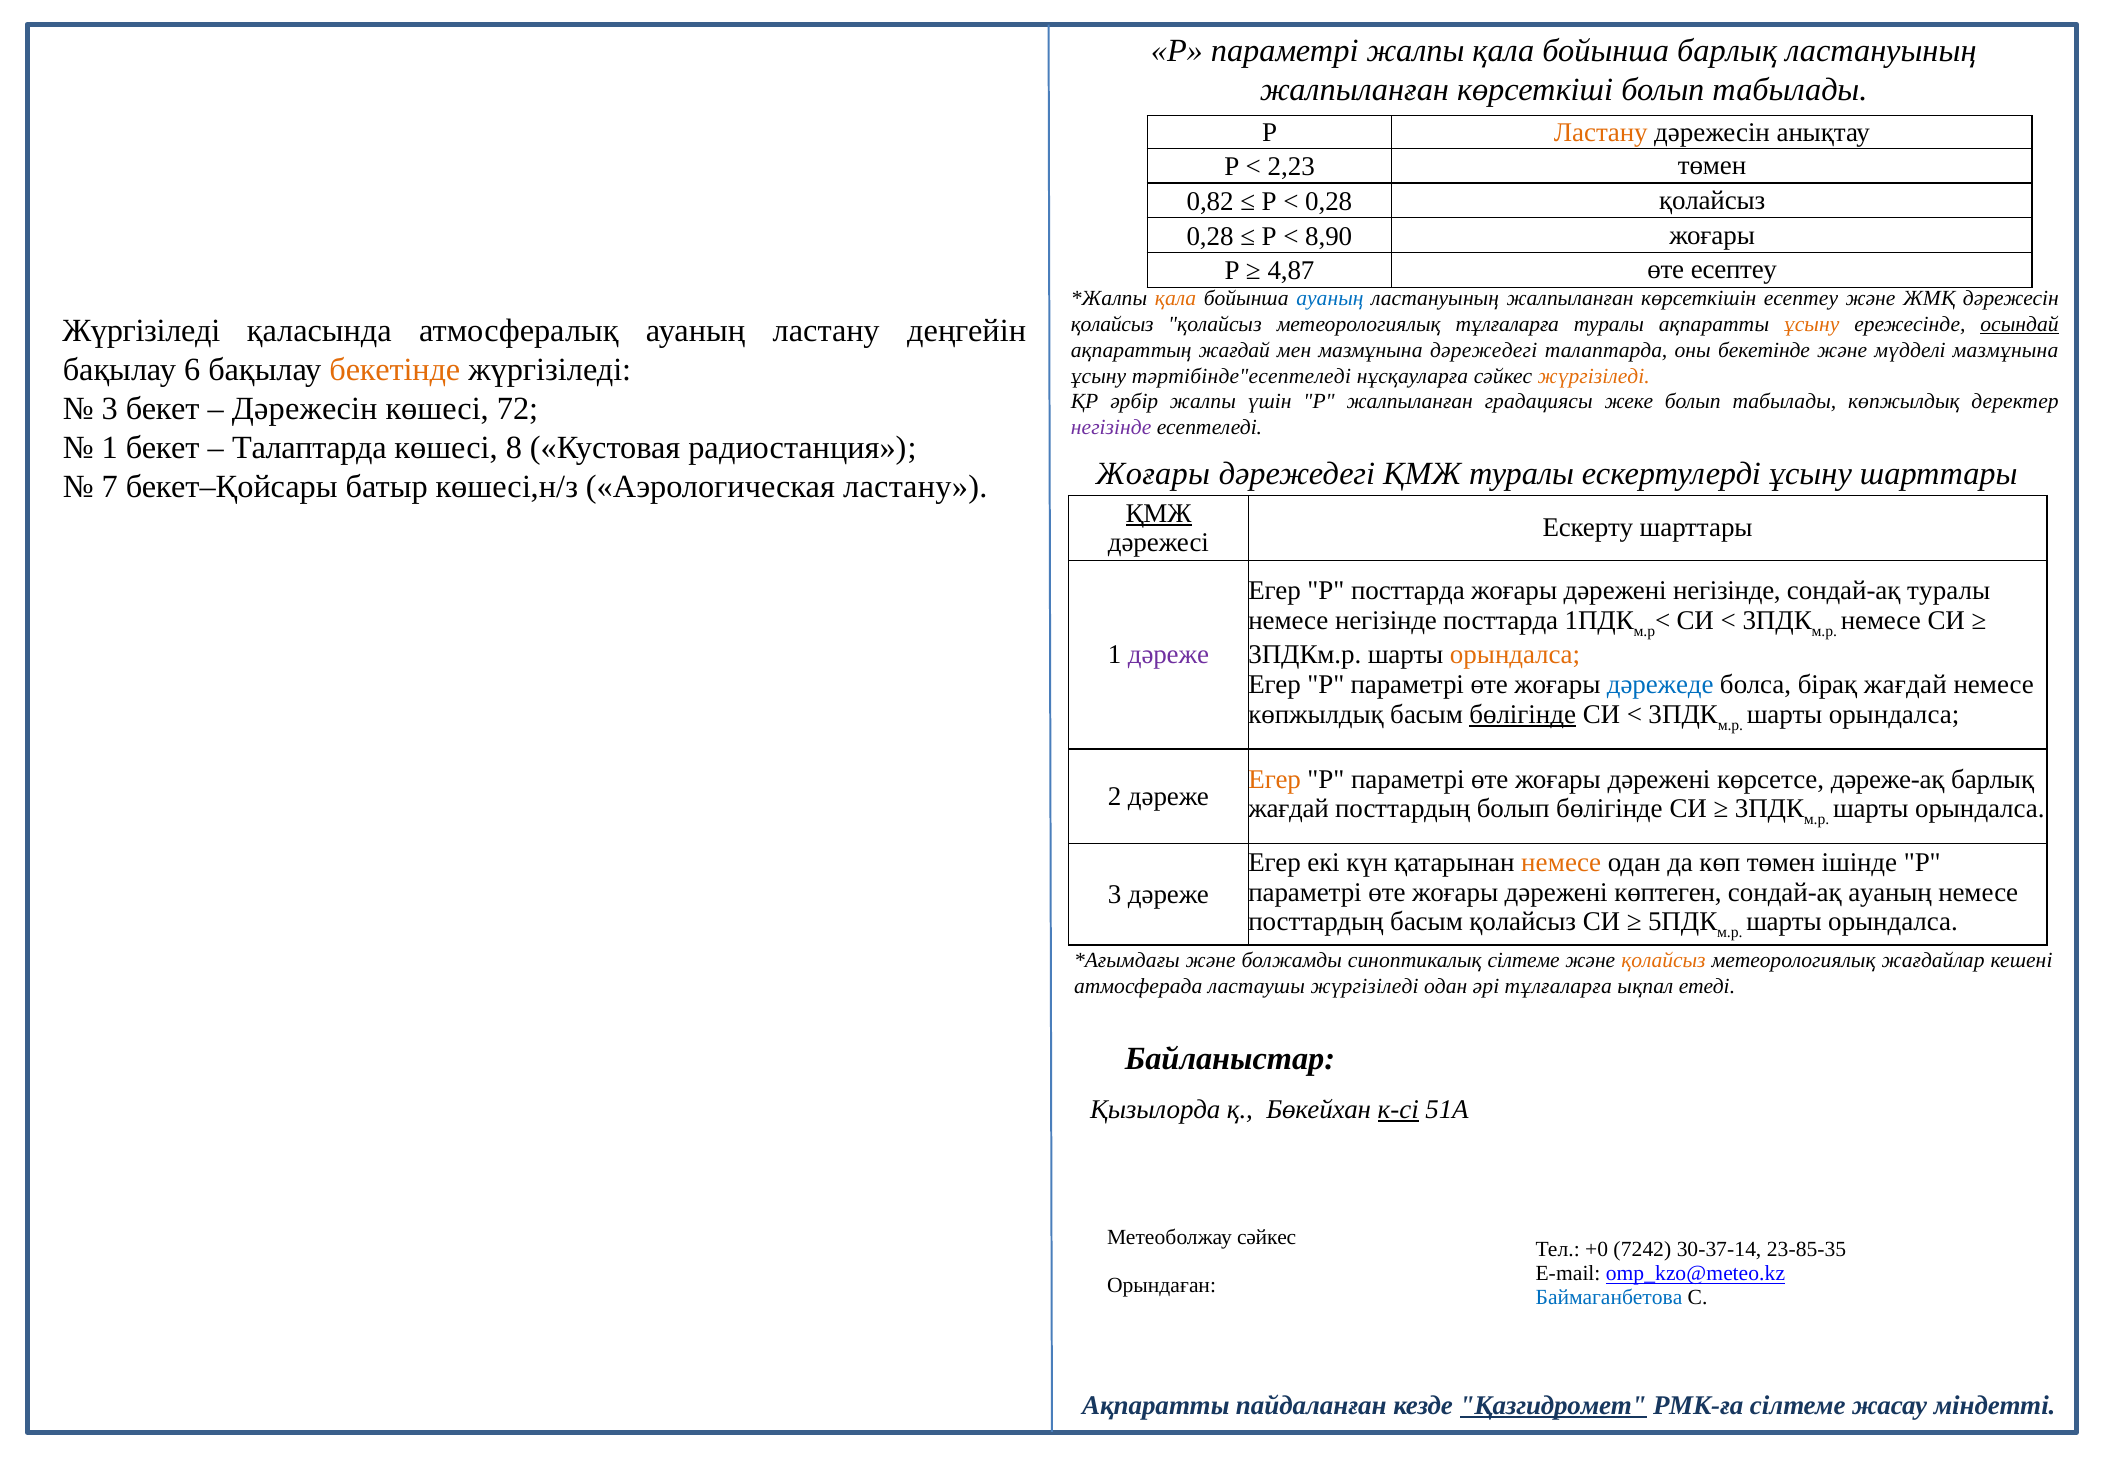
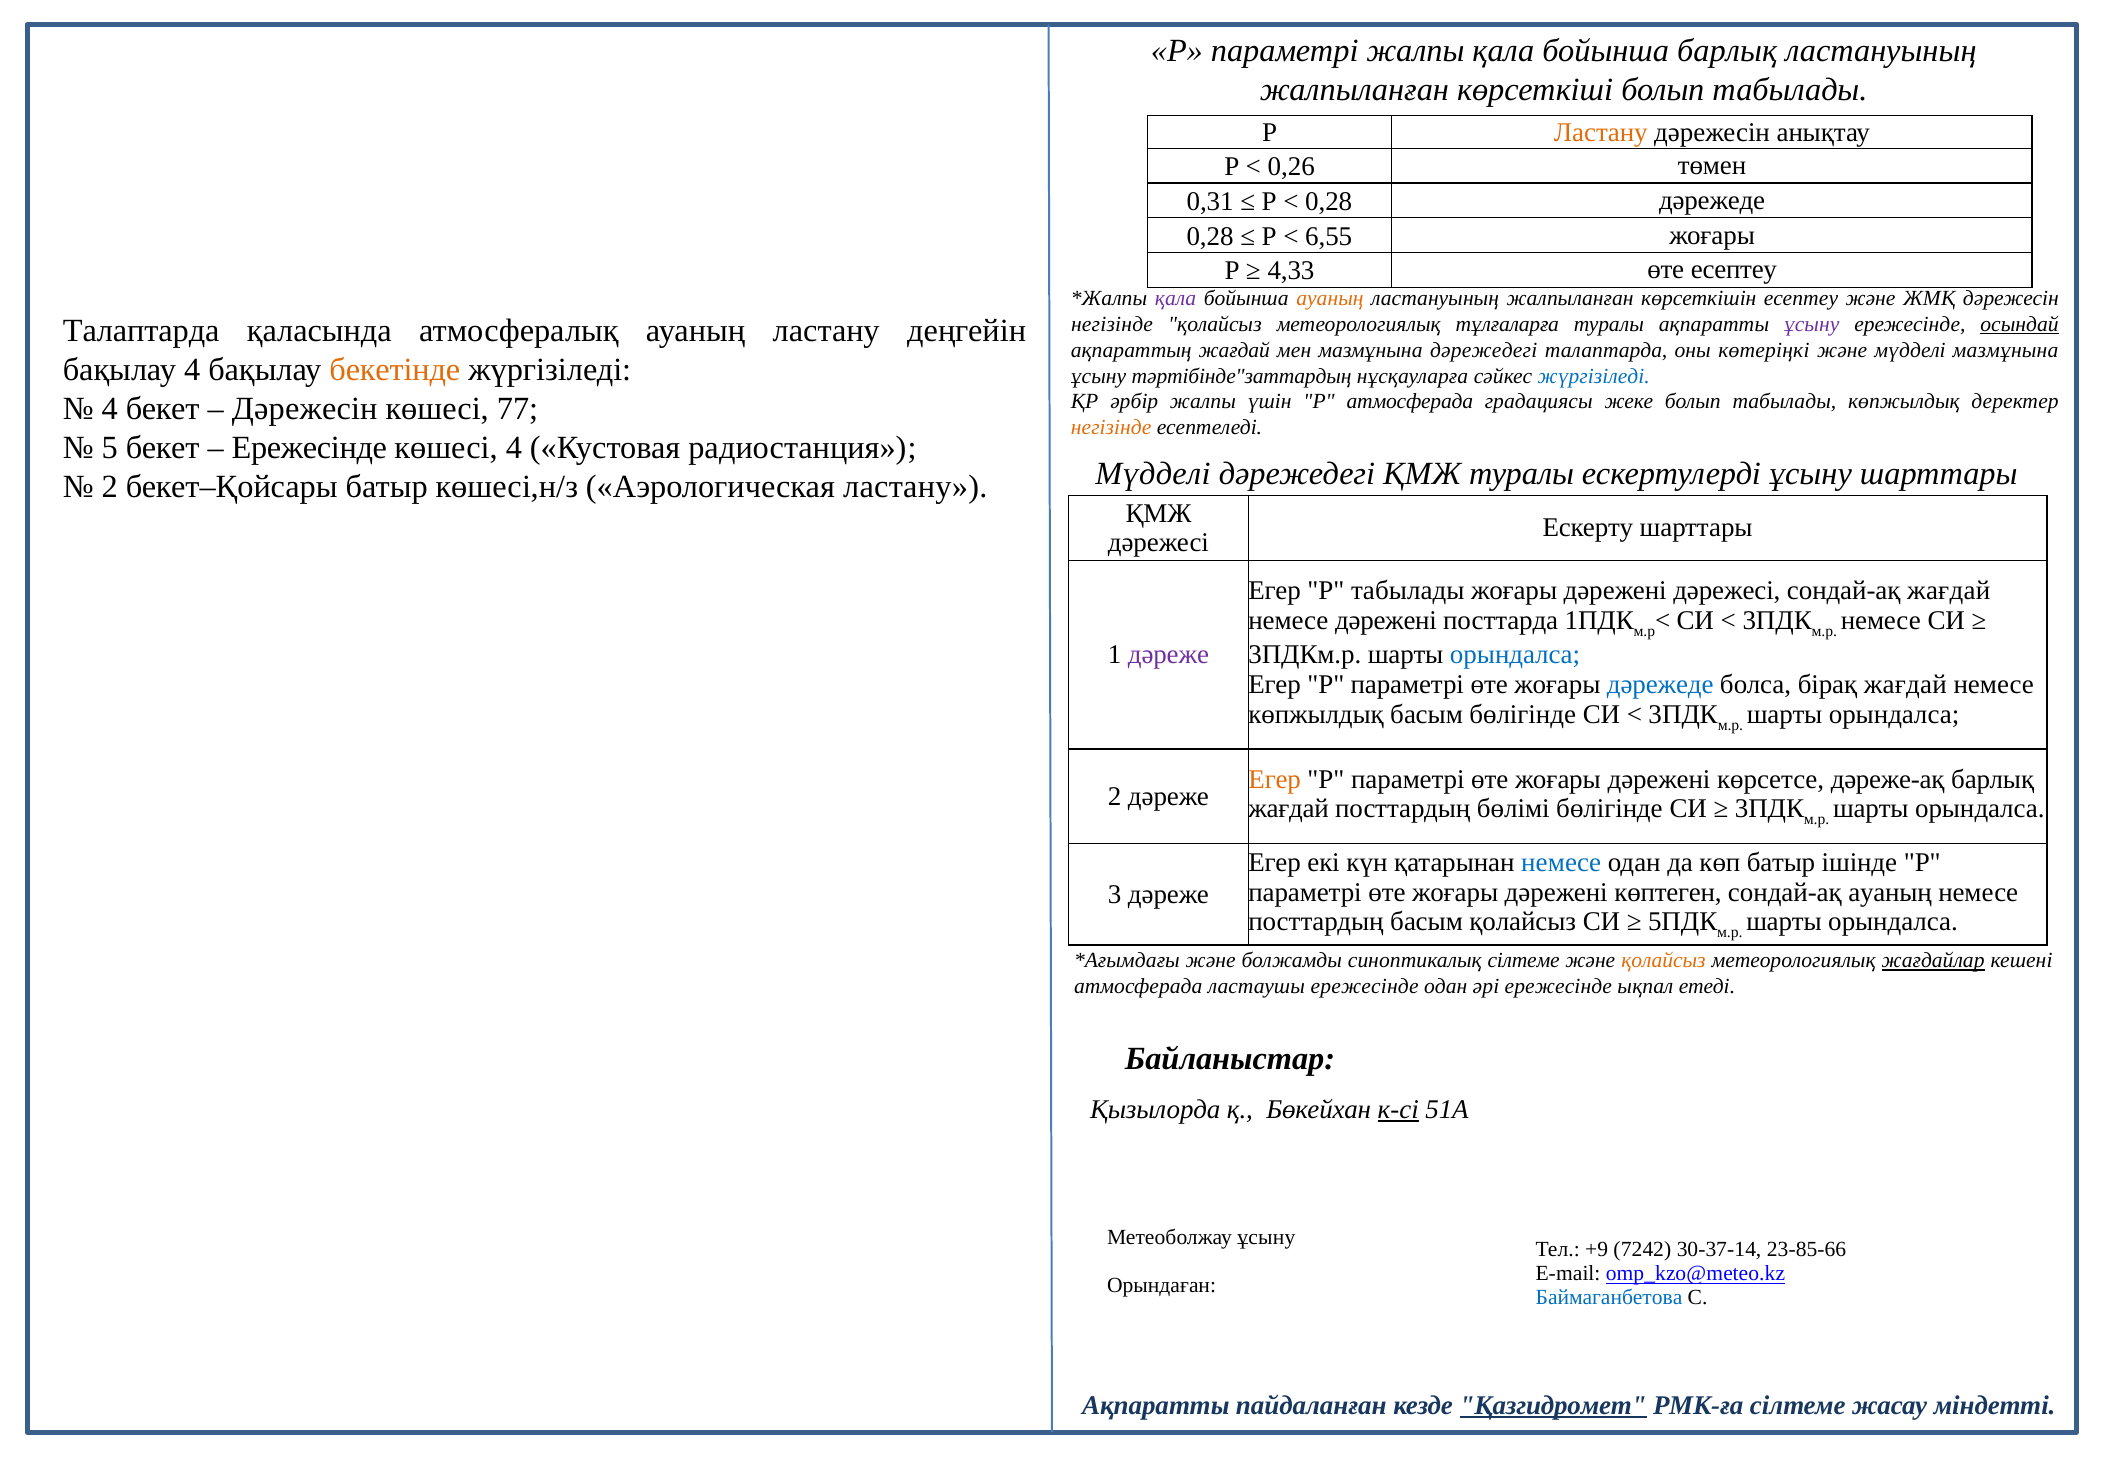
2,23: 2,23 -> 0,26
0,82: 0,82 -> 0,31
0,28 қолайсыз: қолайсыз -> дәрежеде
8,90: 8,90 -> 6,55
4,87: 4,87 -> 4,33
қала at (1176, 298) colour: orange -> purple
ауаның at (1330, 298) colour: blue -> orange
қолайсыз at (1112, 324): қолайсыз -> негізінде
ұсыну at (1812, 324) colour: orange -> purple
Жүргізіледі at (141, 331): Жүргізіледі -> Талаптарда
оны бекетінде: бекетінде -> көтеріңкі
бақылау 6: 6 -> 4
тәртібінде"есептеледі: тәртібінде"есептеледі -> тәртібінде"заттардың
жүргізіледі at (1594, 376) colour: orange -> blue
Р жалпыланған: жалпыланған -> атмосферада
3 at (110, 409): 3 -> 4
72: 72 -> 77
негізінде at (1111, 427) colour: purple -> orange
1 at (110, 448): 1 -> 5
Талаптарда at (309, 448): Талаптарда -> Ережесінде
көшесі 8: 8 -> 4
Жоғары at (1153, 473): Жоғары -> Мүдделі
7 at (110, 487): 7 -> 2
ҚМЖ at (1159, 513) underline: present -> none
Р посттарда: посттарда -> табылады
дәрежені негізінде: негізінде -> дәрежесі
сондай-ақ туралы: туралы -> жағдай
немесе негізінде: негізінде -> дәрежені
орындалса at (1515, 655) colour: orange -> blue
бөлігінде at (1523, 714) underline: present -> none
посттардың болып: болып -> бөлімі
немесе at (1561, 862) colour: orange -> blue
көп төмен: төмен -> батыр
жағдайлар underline: none -> present
ластаушы жүргізіледі: жүргізіледі -> ережесінде
әрі тұлғаларға: тұлғаларға -> ережесінде
Метеоболжау сәйкес: сәйкес -> ұсыну
+0: +0 -> +9
23-85-35: 23-85-35 -> 23-85-66
